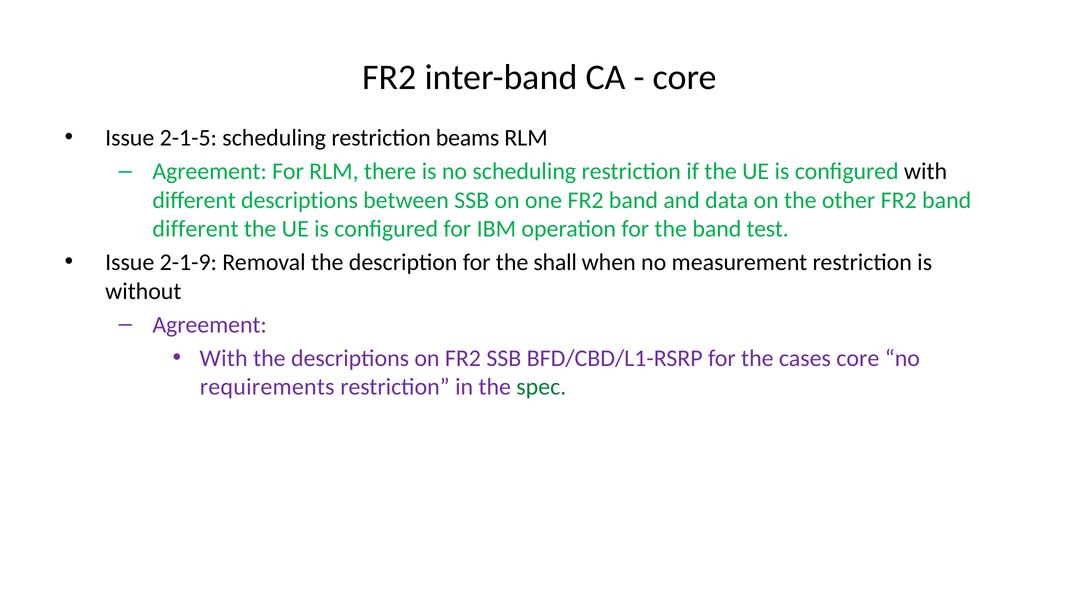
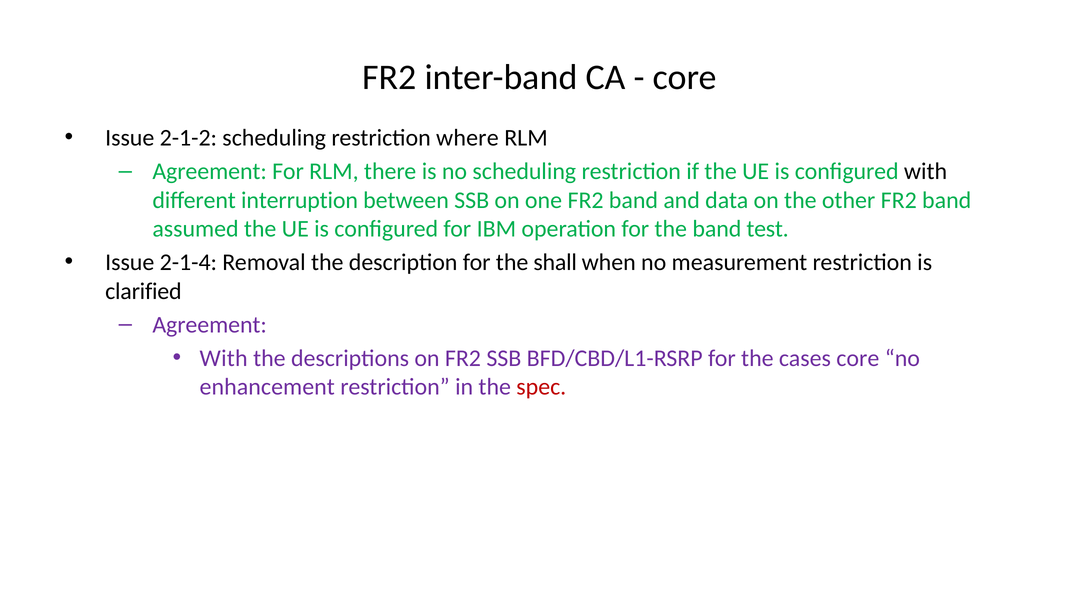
2-1-5: 2-1-5 -> 2-1-2
beams: beams -> where
different descriptions: descriptions -> interruption
different at (195, 229): different -> assumed
2-1-9: 2-1-9 -> 2-1-4
without: without -> clarified
requirements: requirements -> enhancement
spec colour: green -> red
